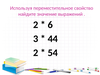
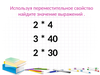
6: 6 -> 4
44: 44 -> 40
54: 54 -> 30
